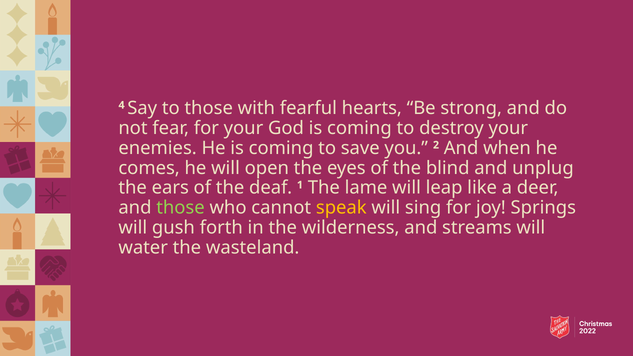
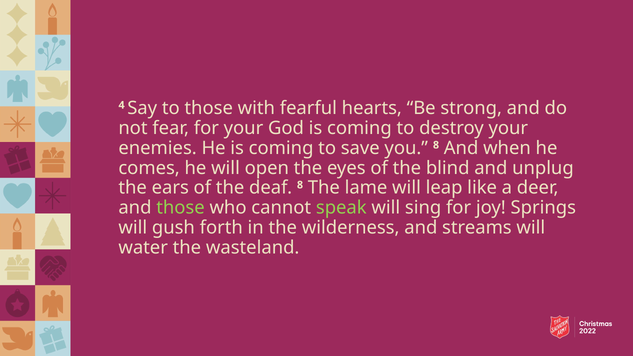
you 2: 2 -> 8
deaf 1: 1 -> 8
speak colour: yellow -> light green
